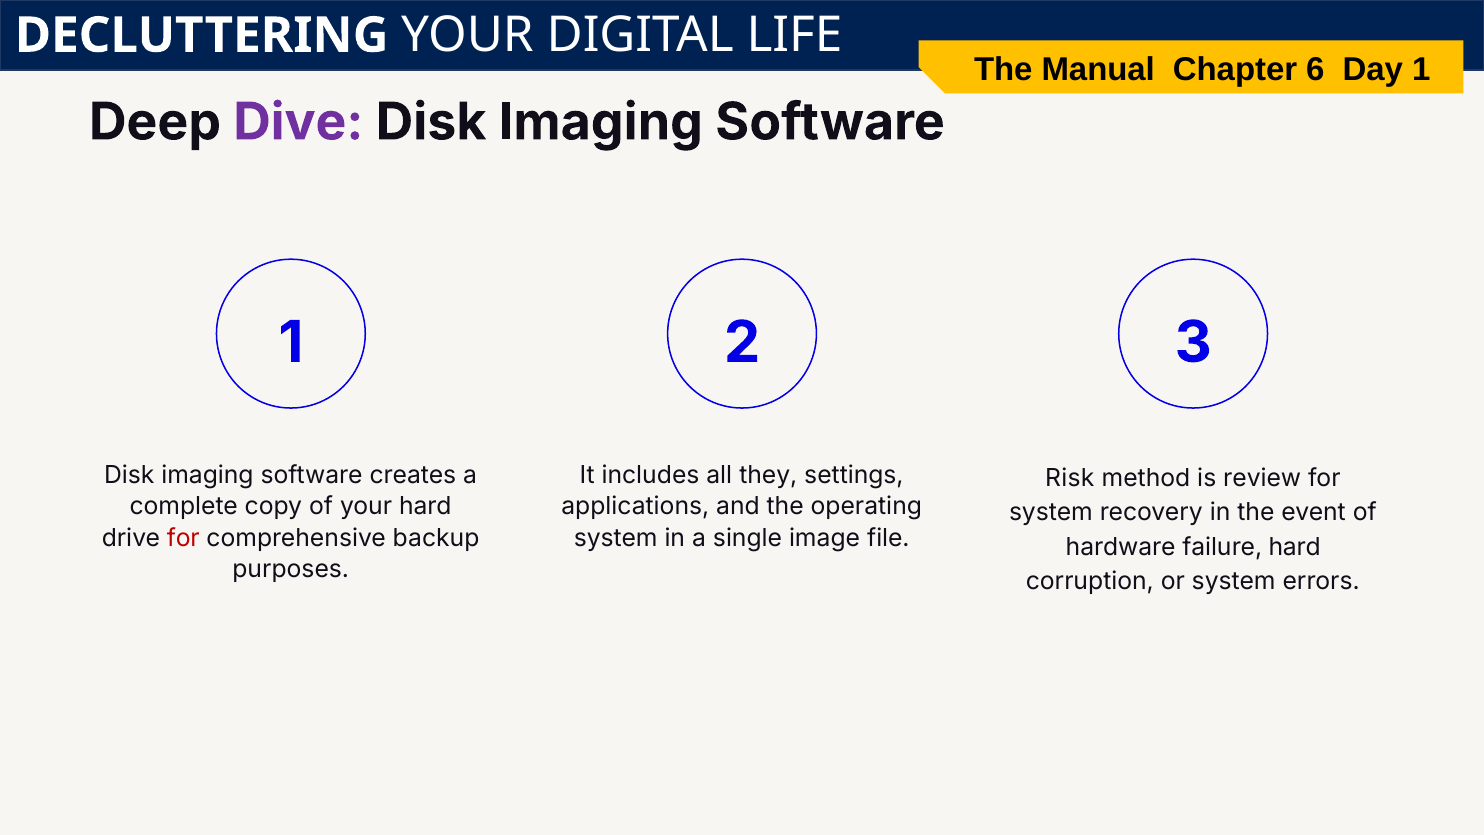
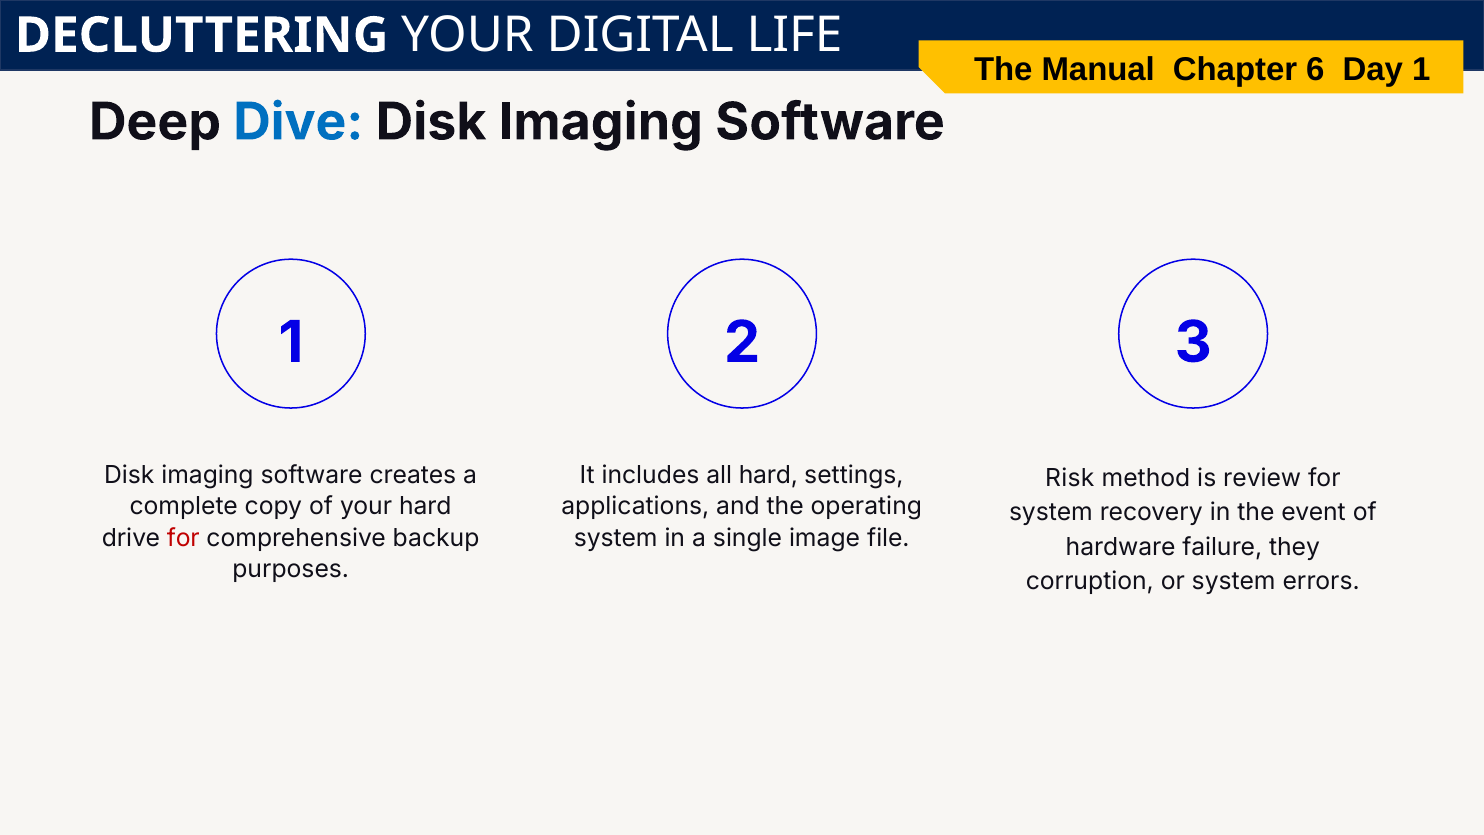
Dive colour: purple -> blue
all they: they -> hard
failure hard: hard -> they
